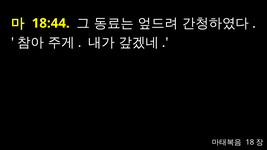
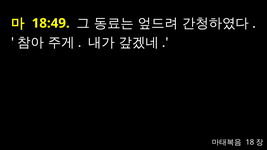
18:44: 18:44 -> 18:49
